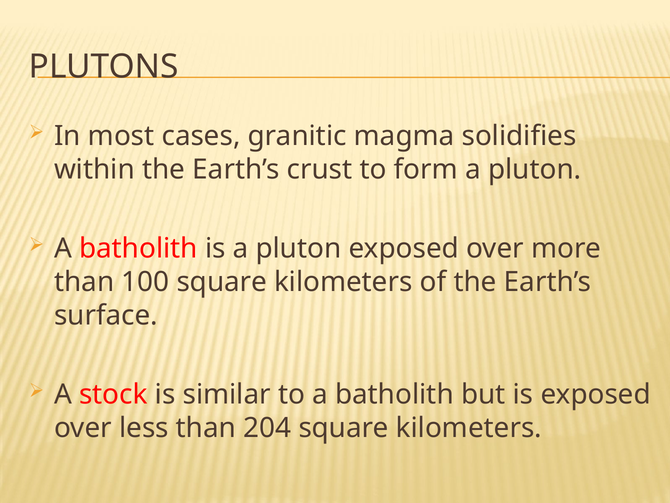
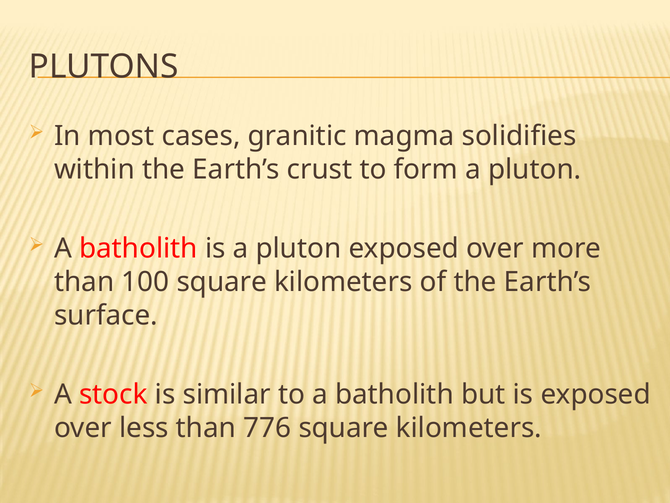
204: 204 -> 776
